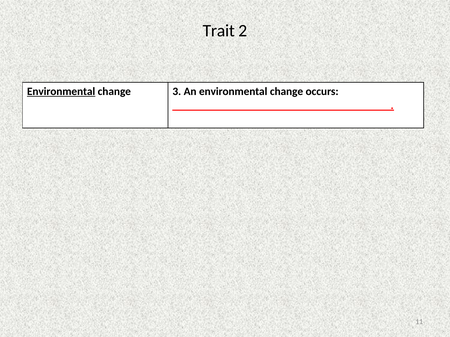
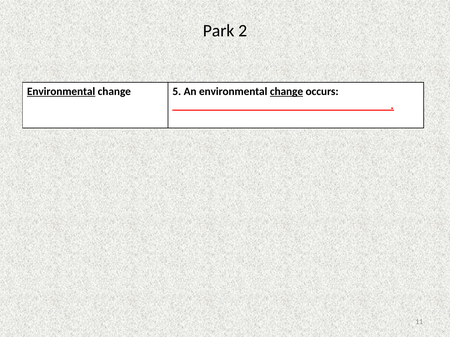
Trait: Trait -> Park
3: 3 -> 5
change at (287, 92) underline: none -> present
